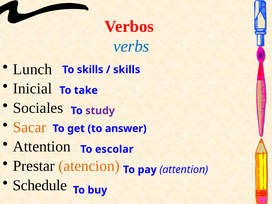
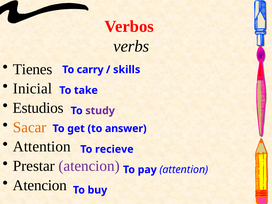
verbs colour: blue -> black
Lunch: Lunch -> Tienes
To skills: skills -> carry
Sociales: Sociales -> Estudios
escolar: escolar -> recieve
atencion at (89, 166) colour: orange -> purple
Schedule at (40, 185): Schedule -> Atencion
